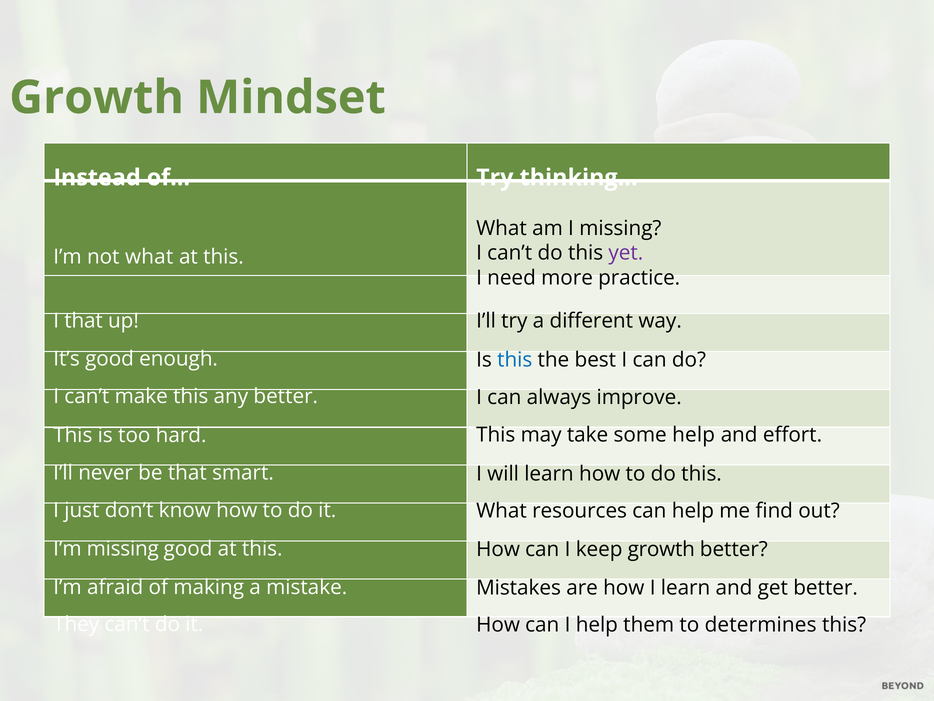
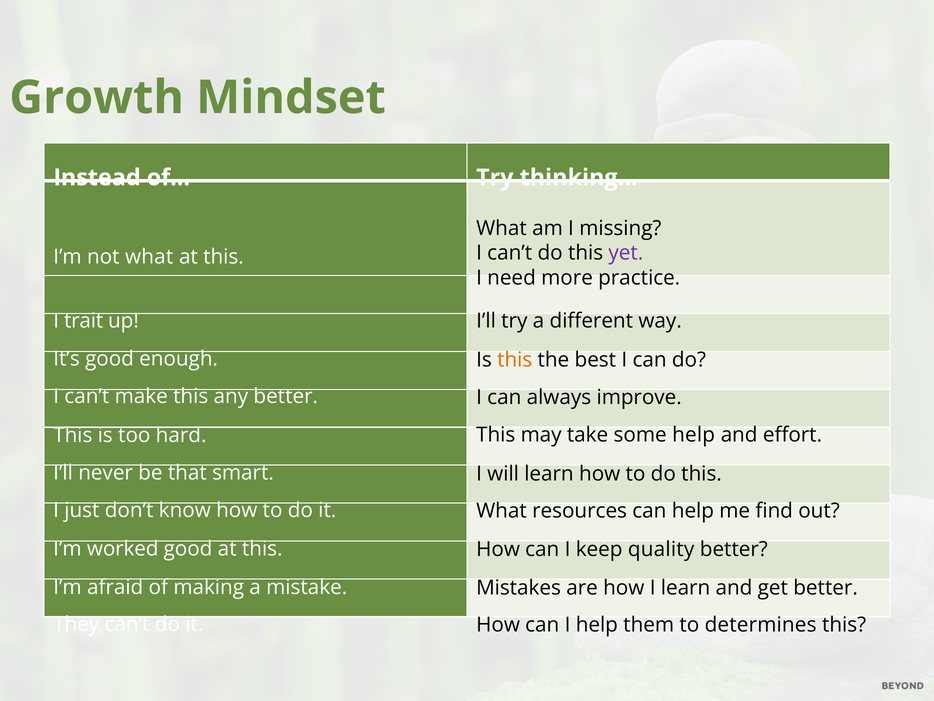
I that: that -> trait
this at (515, 360) colour: blue -> orange
I’m missing: missing -> worked
keep growth: growth -> quality
